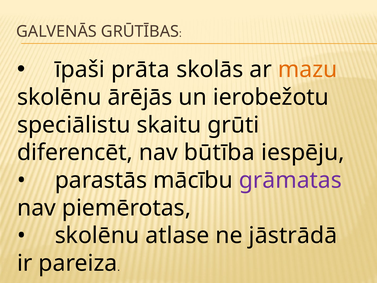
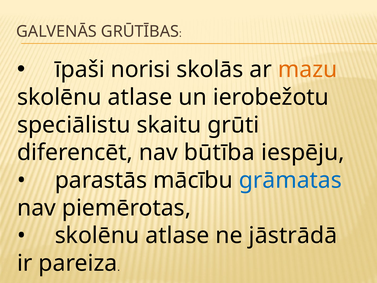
prāta: prāta -> norisi
ārējās at (140, 97): ārējās -> atlase
grāmatas colour: purple -> blue
